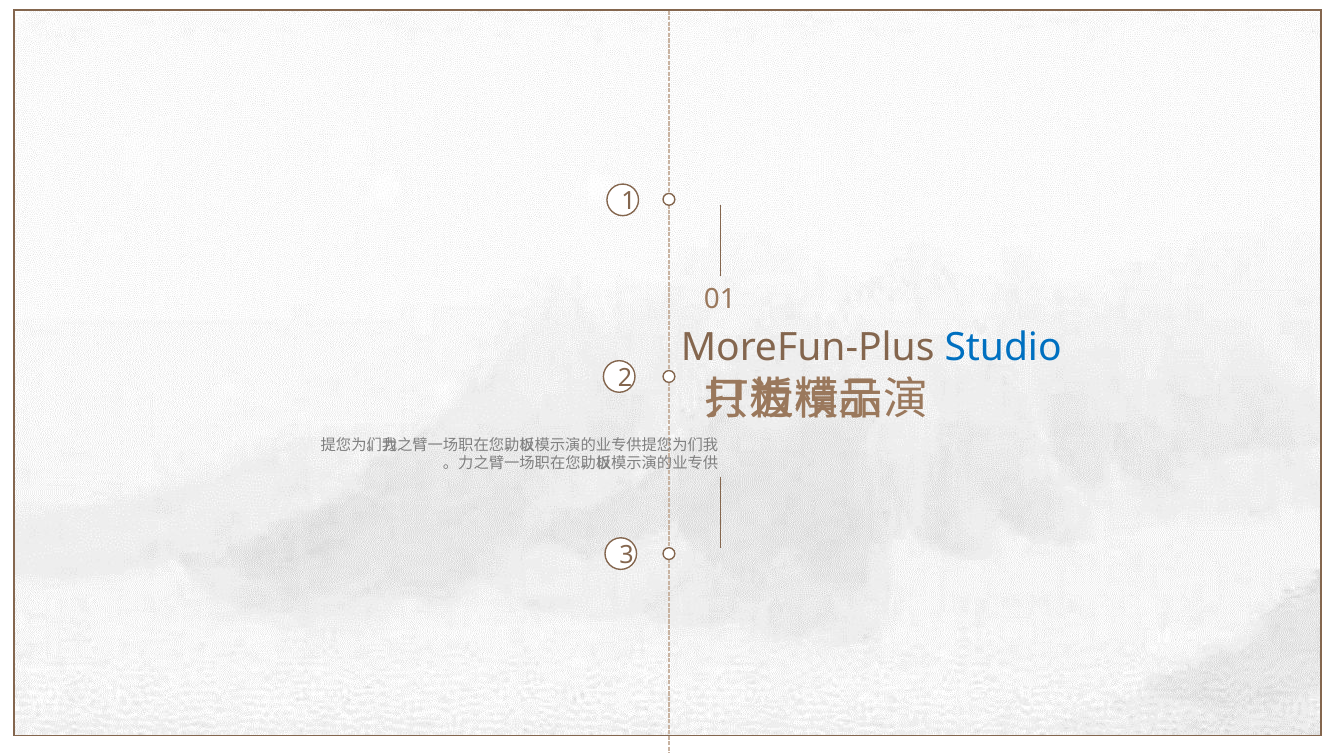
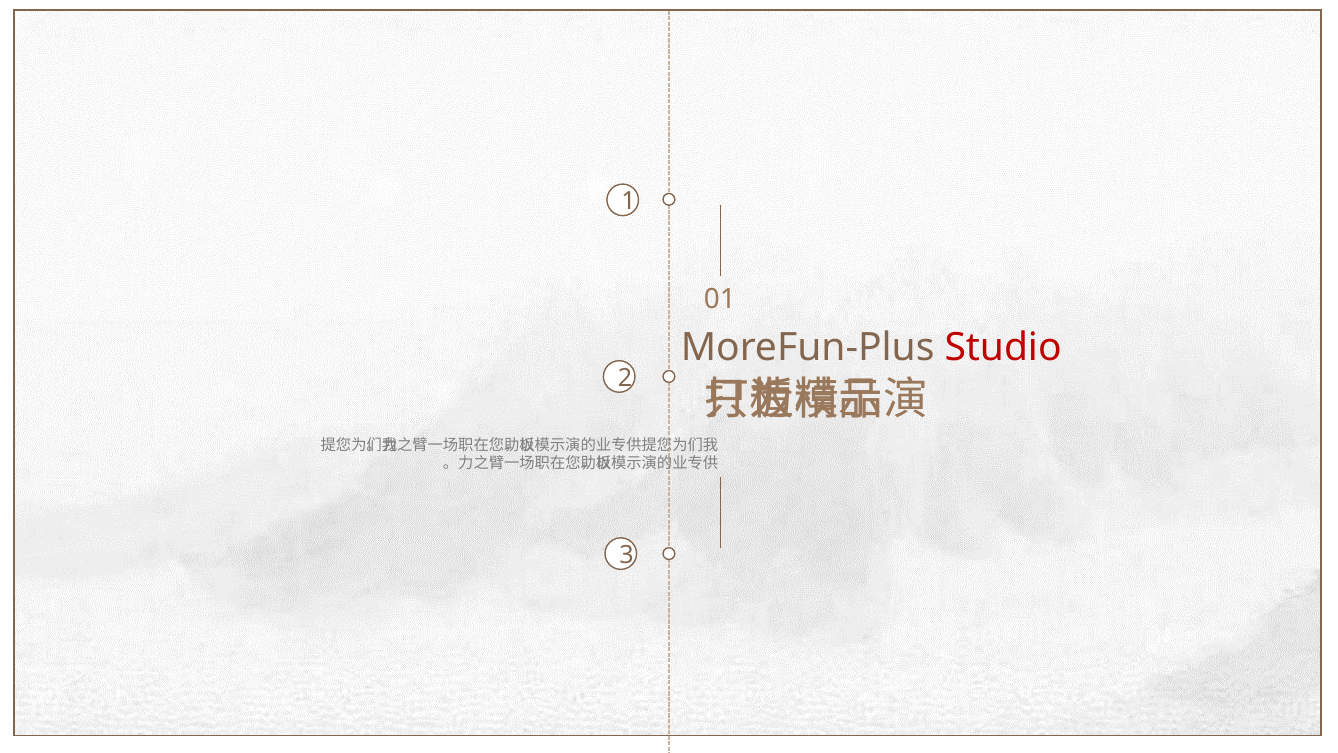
Studio colour: blue -> red
